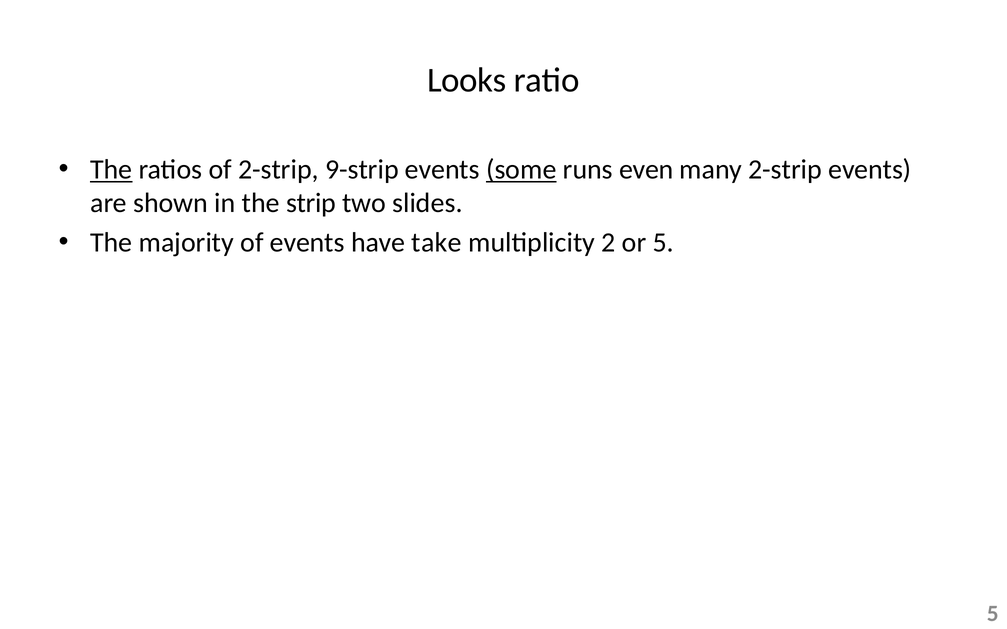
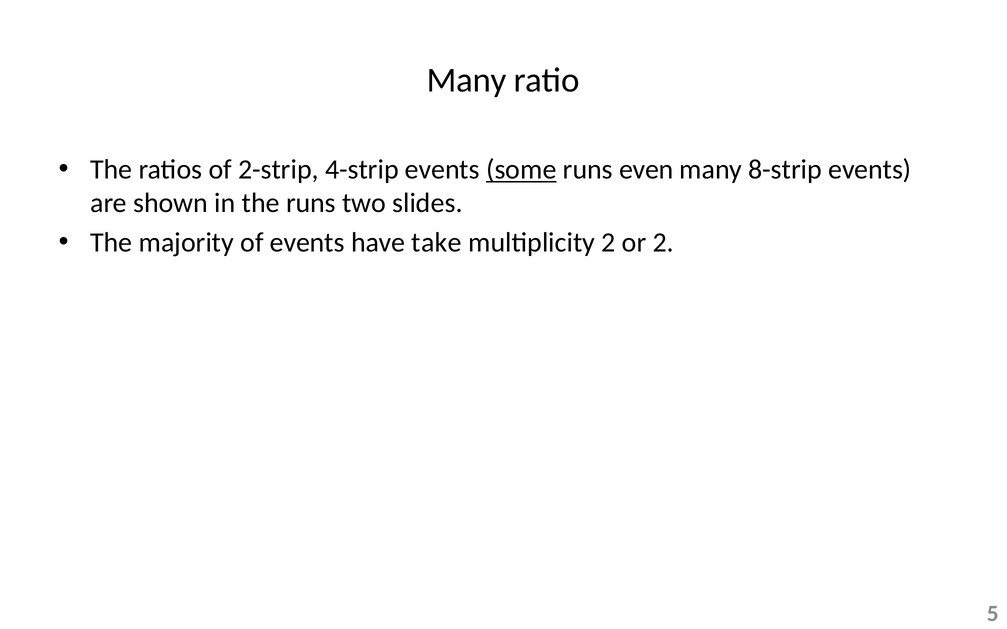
Looks at (467, 80): Looks -> Many
The at (111, 170) underline: present -> none
9-strip: 9-strip -> 4-strip
many 2-strip: 2-strip -> 8-strip
the strip: strip -> runs
or 5: 5 -> 2
